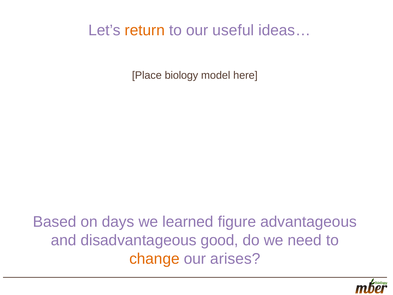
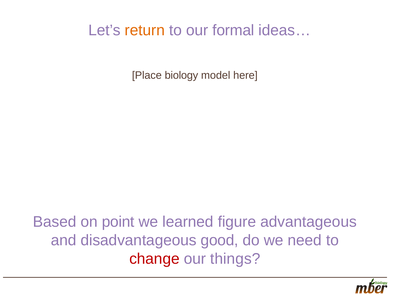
useful: useful -> formal
days: days -> point
change colour: orange -> red
arises: arises -> things
